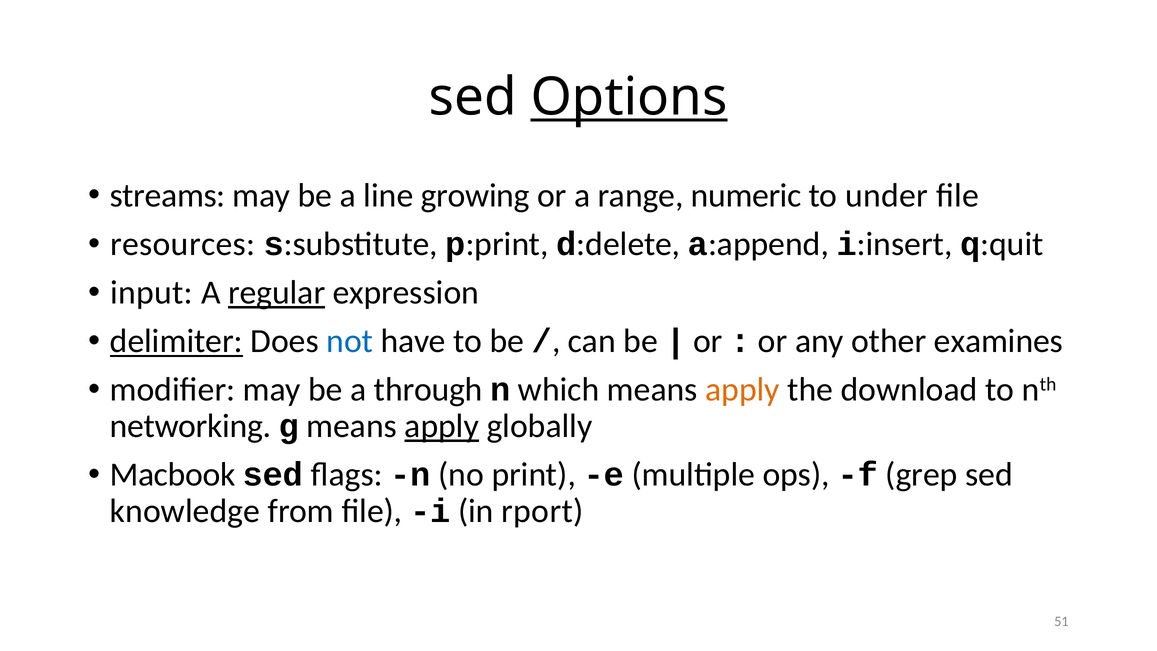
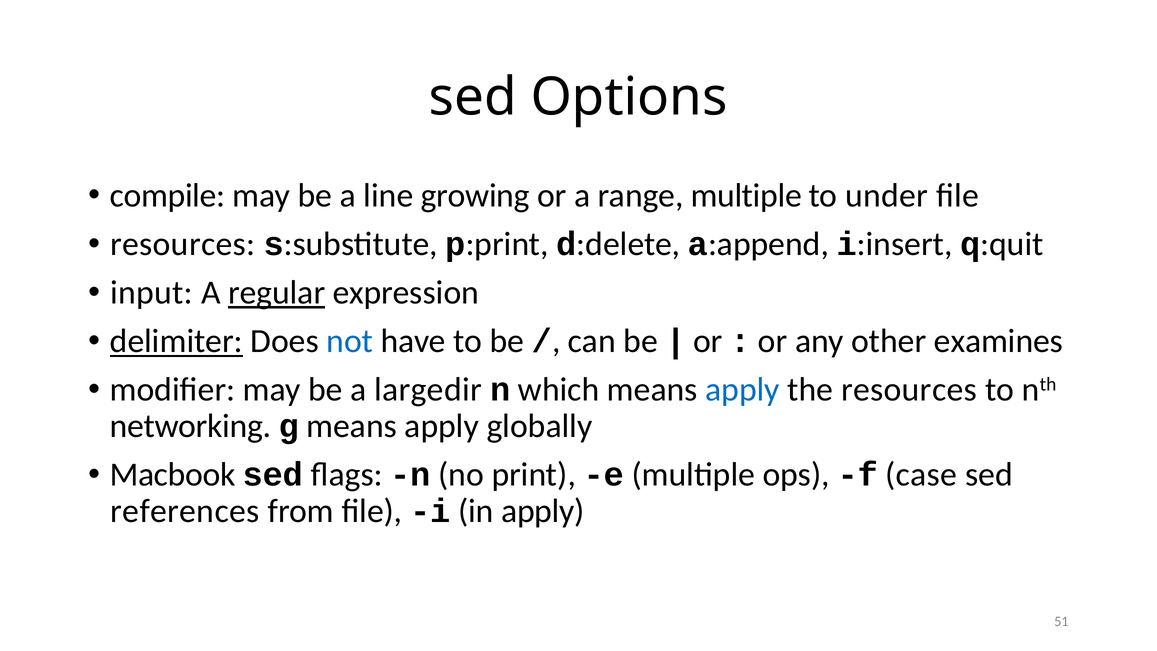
Options underline: present -> none
streams: streams -> compile
range numeric: numeric -> multiple
through: through -> largedir
apply at (742, 390) colour: orange -> blue
the download: download -> resources
apply at (442, 426) underline: present -> none
grep: grep -> case
knowledge: knowledge -> references
in rport: rport -> apply
